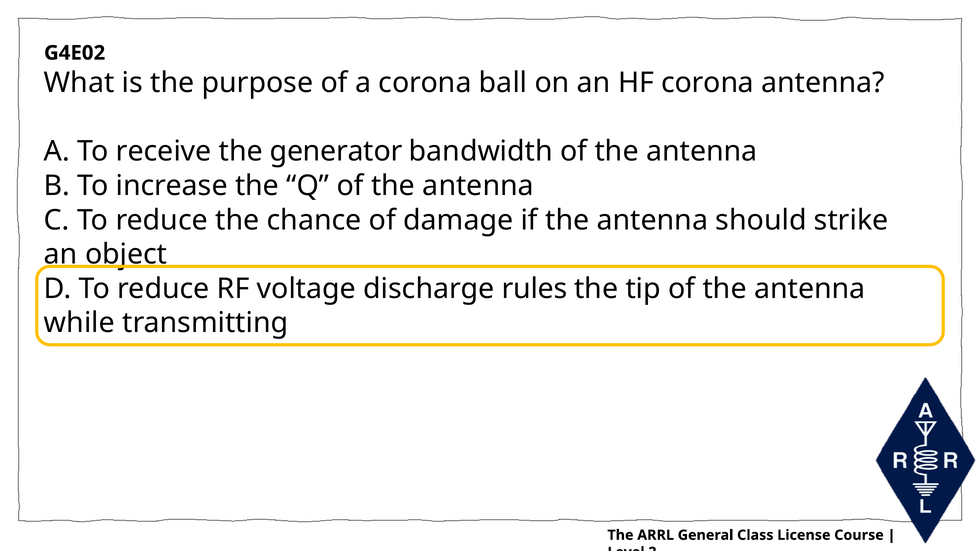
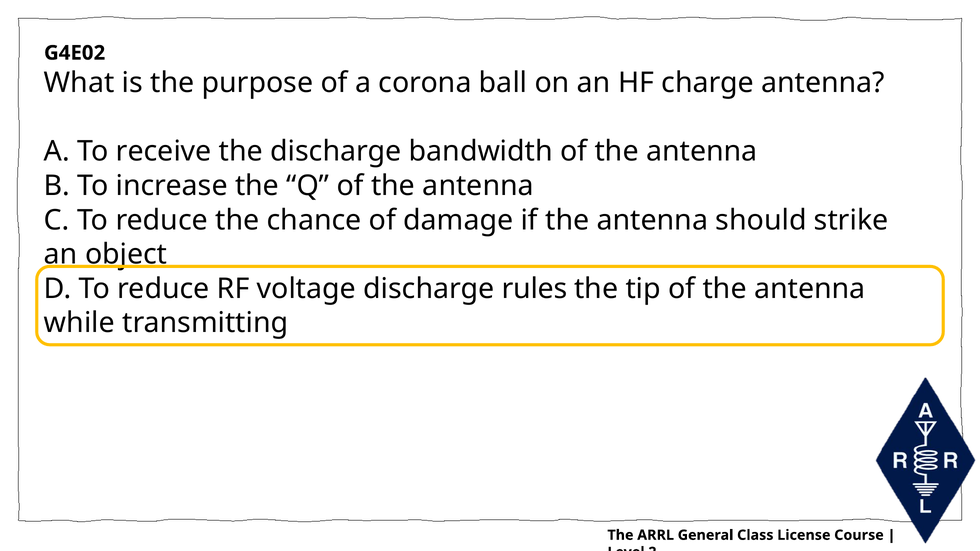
HF corona: corona -> charge
the generator: generator -> discharge
